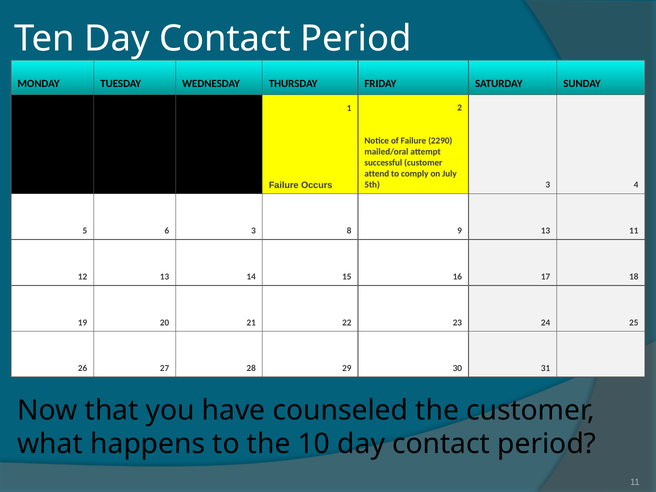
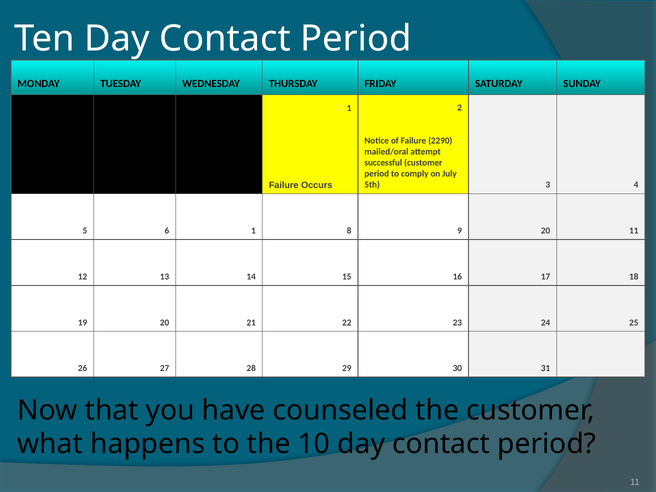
attend at (377, 174): attend -> period
6 3: 3 -> 1
9 13: 13 -> 20
